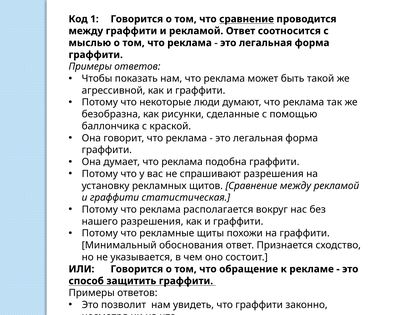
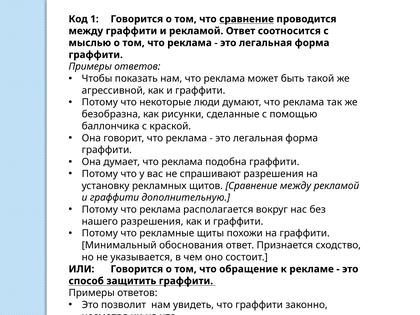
статистическая: статистическая -> дополнительную
